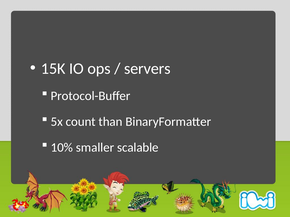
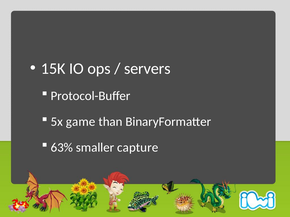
count: count -> game
10%: 10% -> 63%
scalable: scalable -> capture
